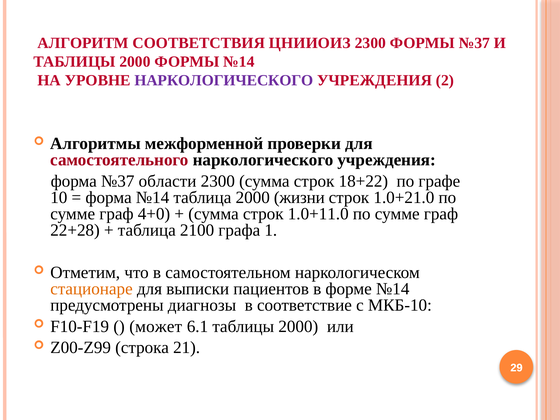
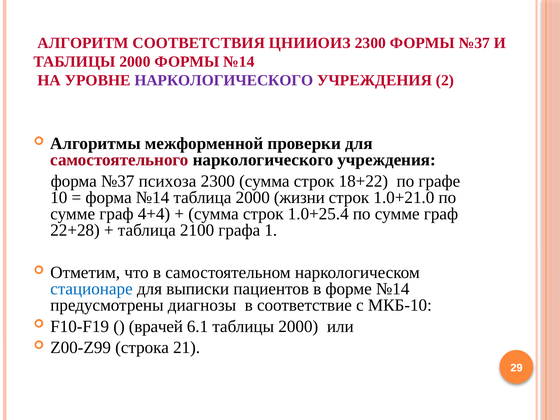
области: области -> психоза
4+0: 4+0 -> 4+4
1.0+11.0: 1.0+11.0 -> 1.0+25.4
стационаре colour: orange -> blue
может: может -> врачей
